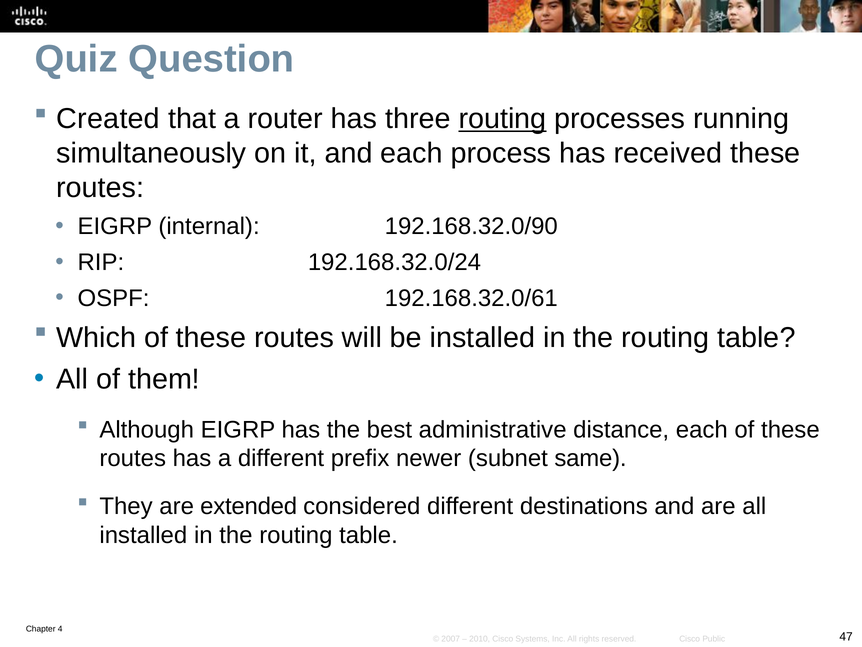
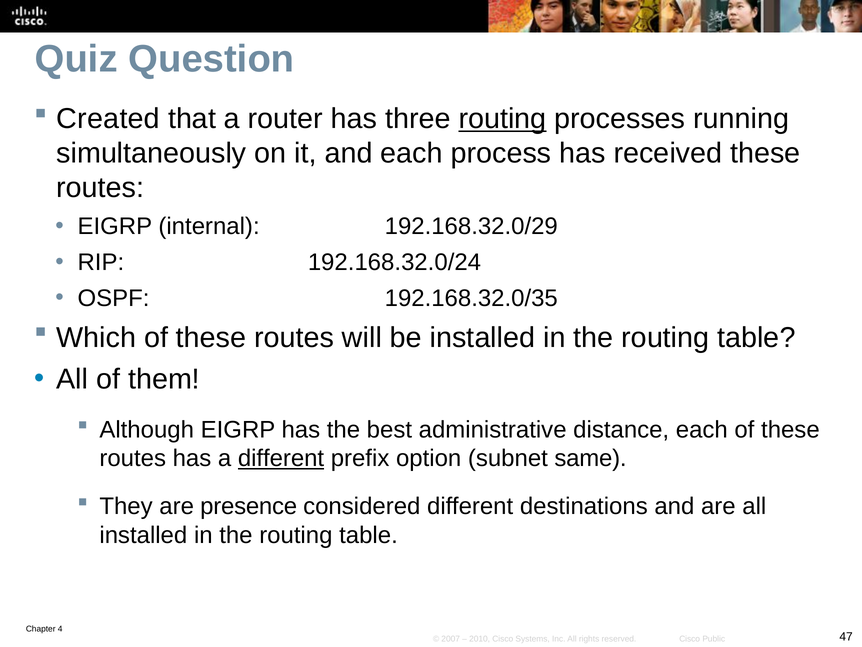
192.168.32.0/90: 192.168.32.0/90 -> 192.168.32.0/29
192.168.32.0/61: 192.168.32.0/61 -> 192.168.32.0/35
different at (281, 458) underline: none -> present
newer: newer -> option
extended: extended -> presence
